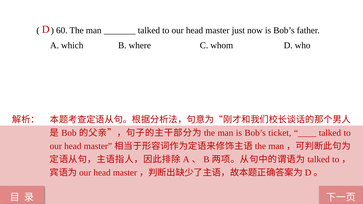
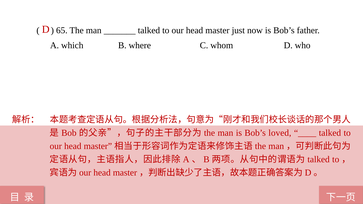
60: 60 -> 65
ticket: ticket -> loved
